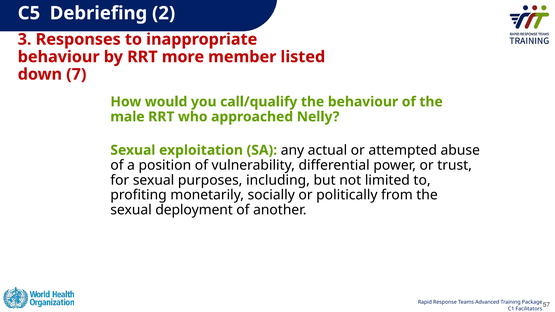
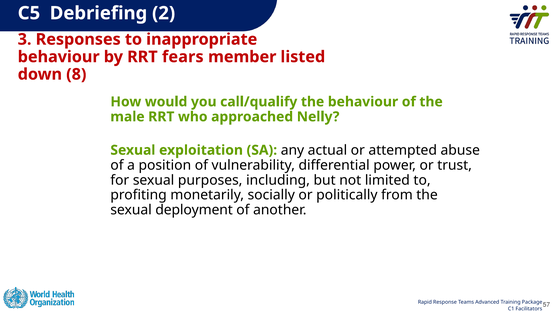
more: more -> fears
7: 7 -> 8
